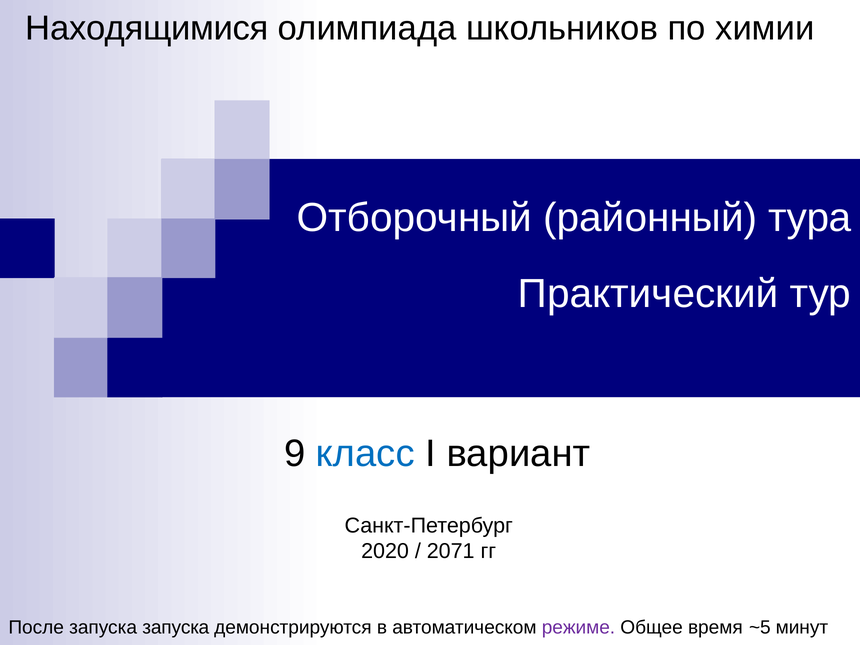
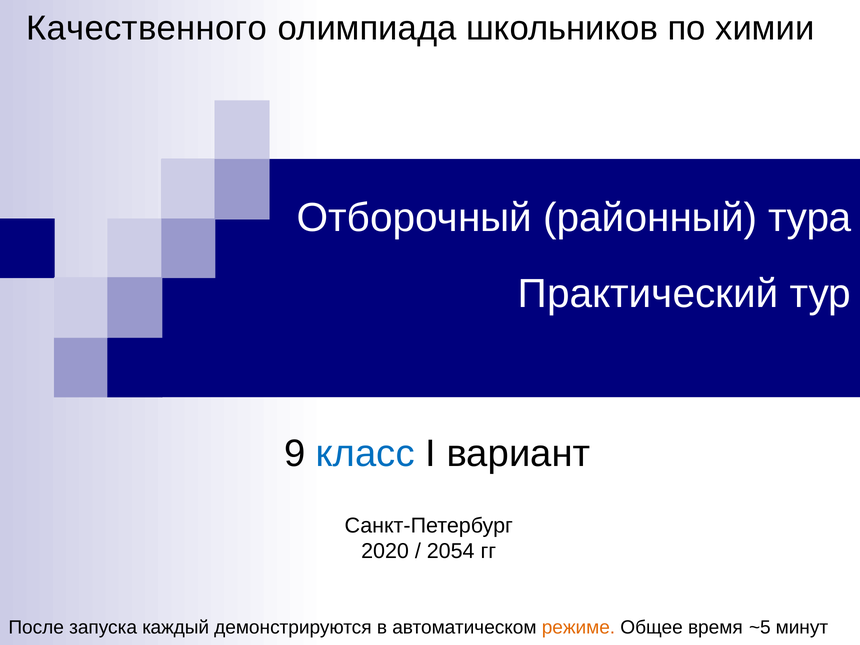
Находящимися: Находящимися -> Качественного
2071: 2071 -> 2054
запуска запуска: запуска -> каждый
режиме colour: purple -> orange
